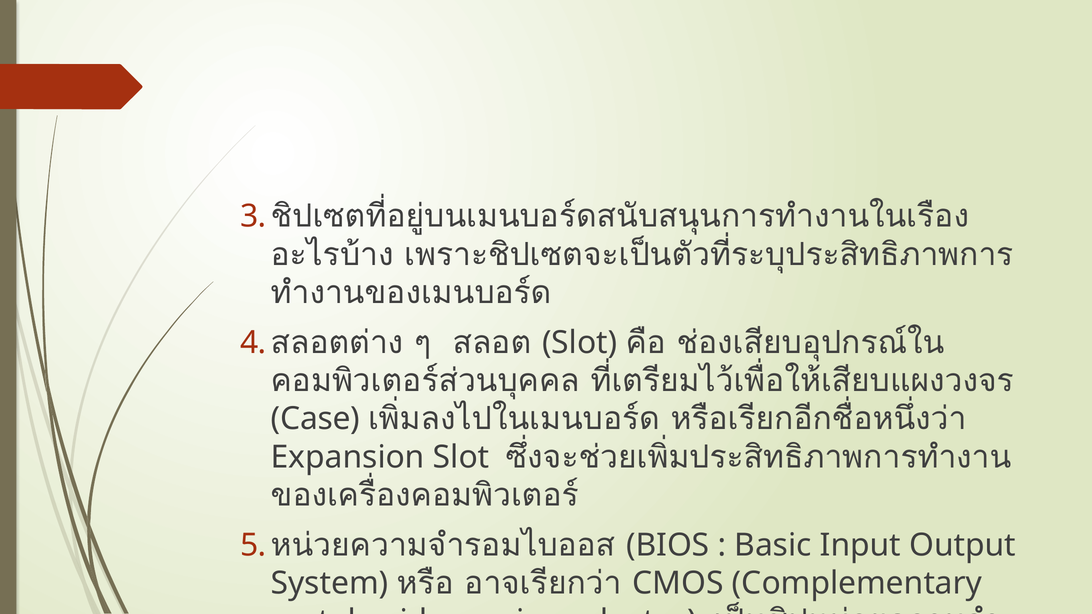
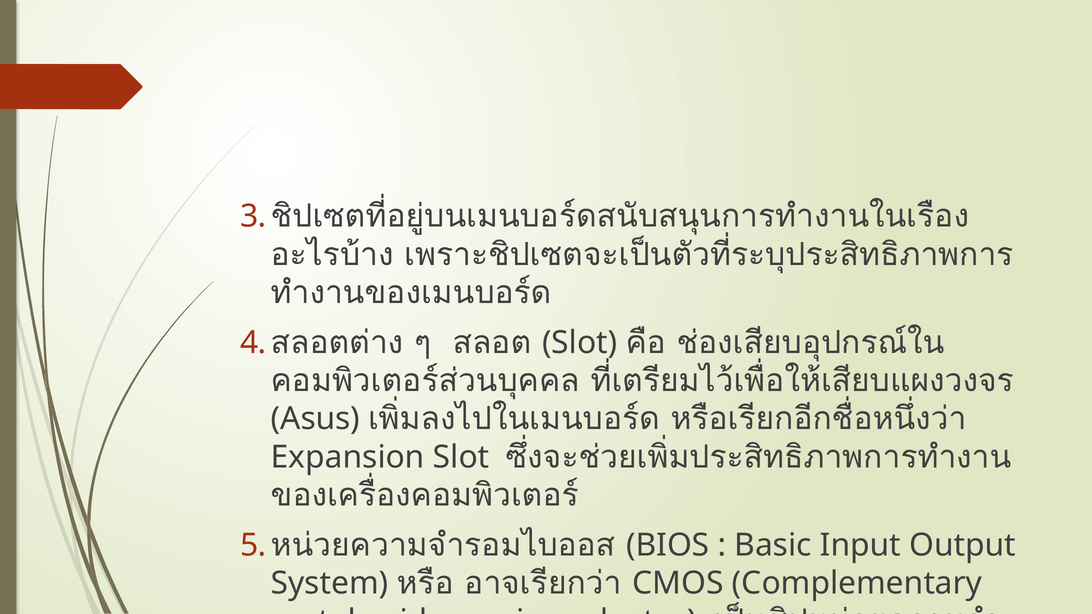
Case: Case -> Asus
